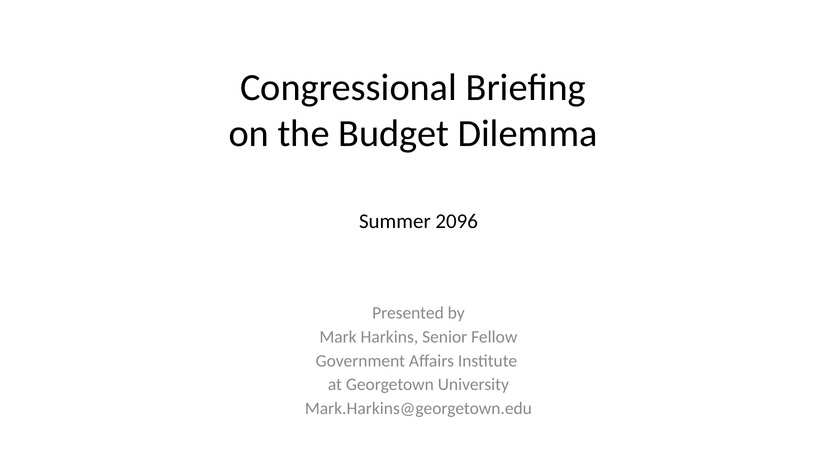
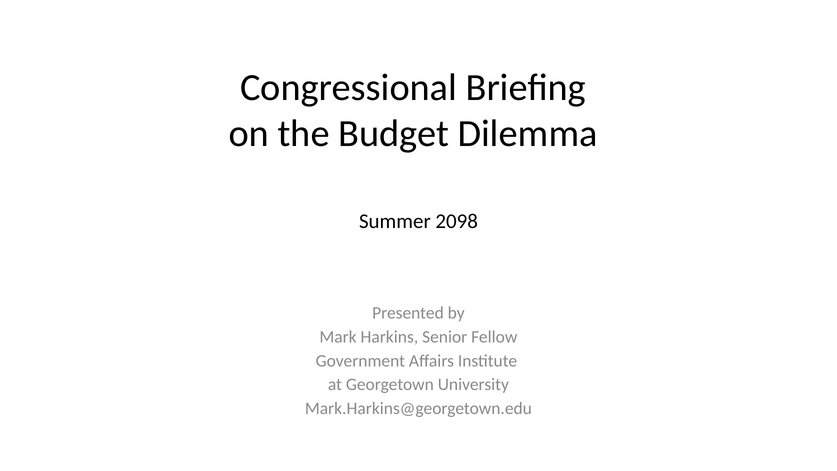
2096: 2096 -> 2098
